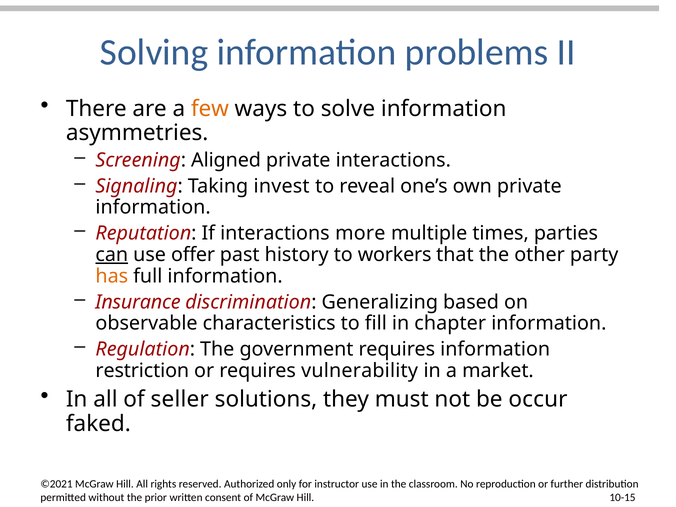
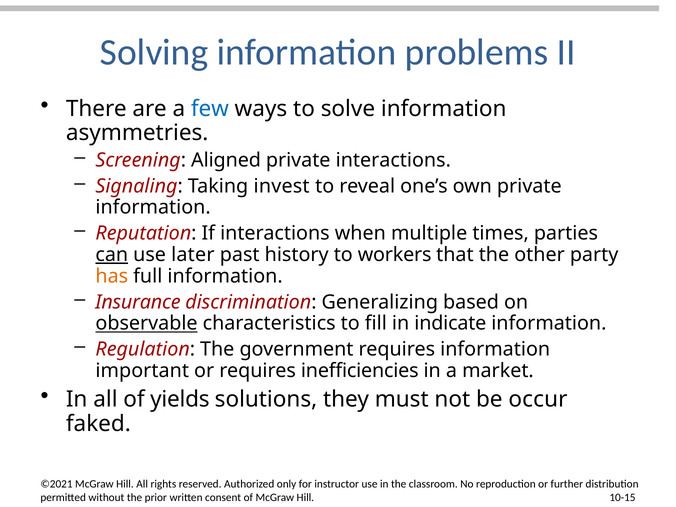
few colour: orange -> blue
more: more -> when
offer: offer -> later
observable underline: none -> present
chapter: chapter -> indicate
restriction: restriction -> important
vulnerability: vulnerability -> inefficiencies
seller: seller -> yields
